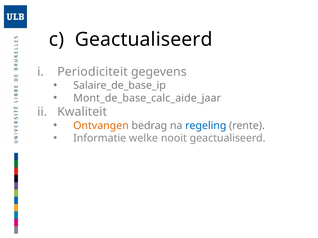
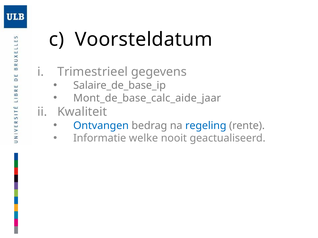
Geactualiseerd at (144, 39): Geactualiseerd -> Voorsteldatum
Periodiciteit: Periodiciteit -> Trimestrieel
Ontvangen colour: orange -> blue
